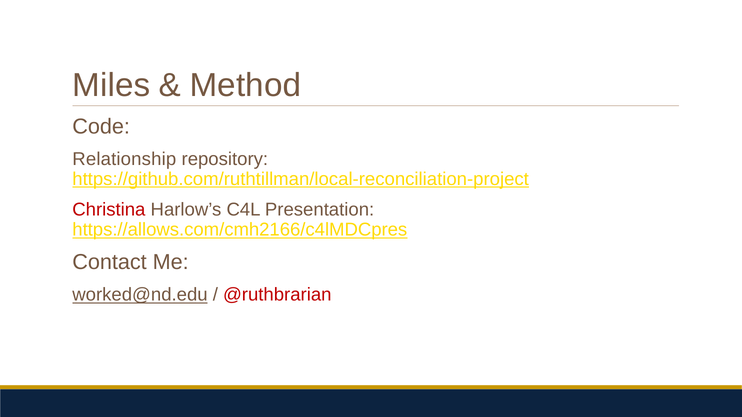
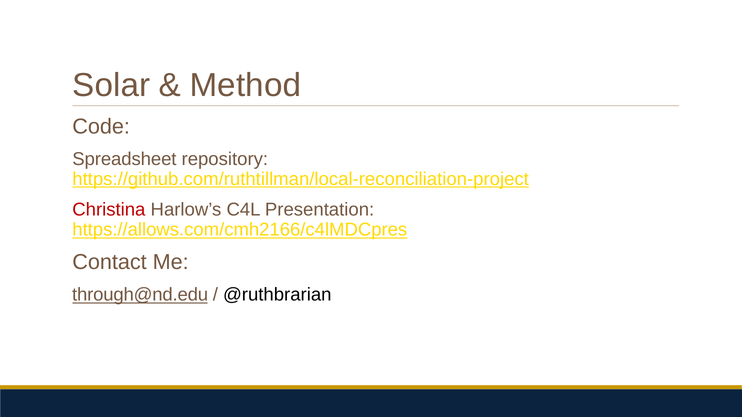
Miles: Miles -> Solar
Relationship: Relationship -> Spreadsheet
worked@nd.edu: worked@nd.edu -> through@nd.edu
@ruthbrarian colour: red -> black
